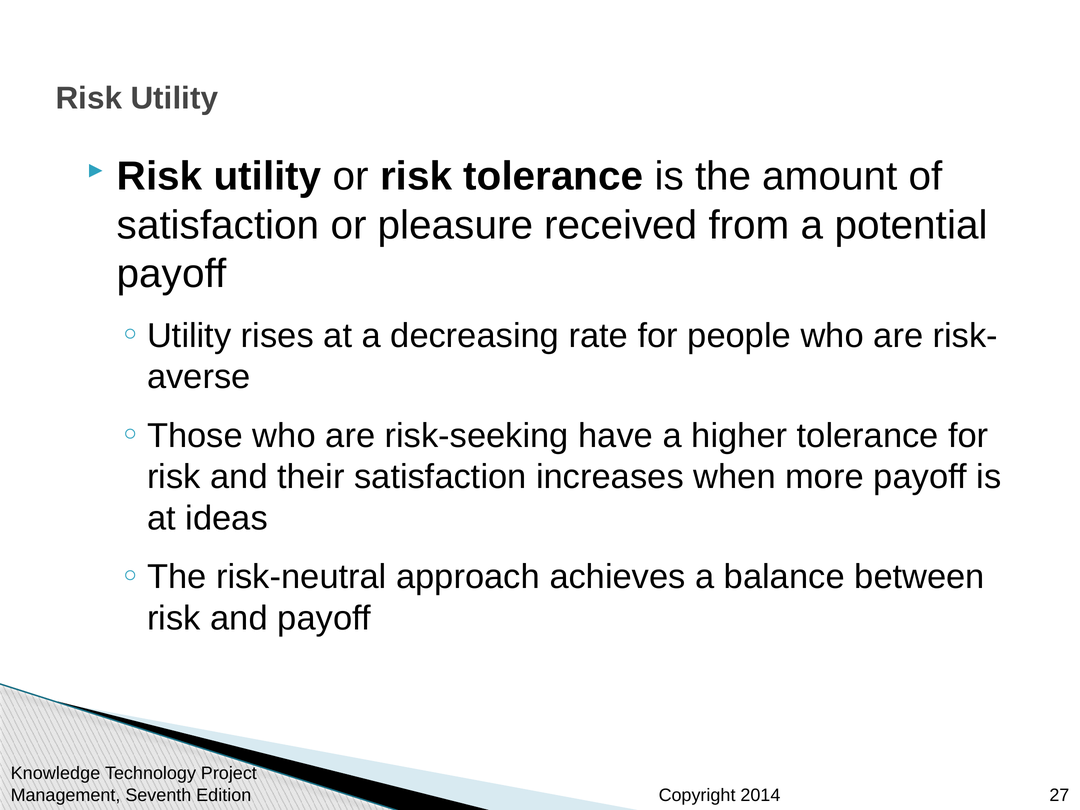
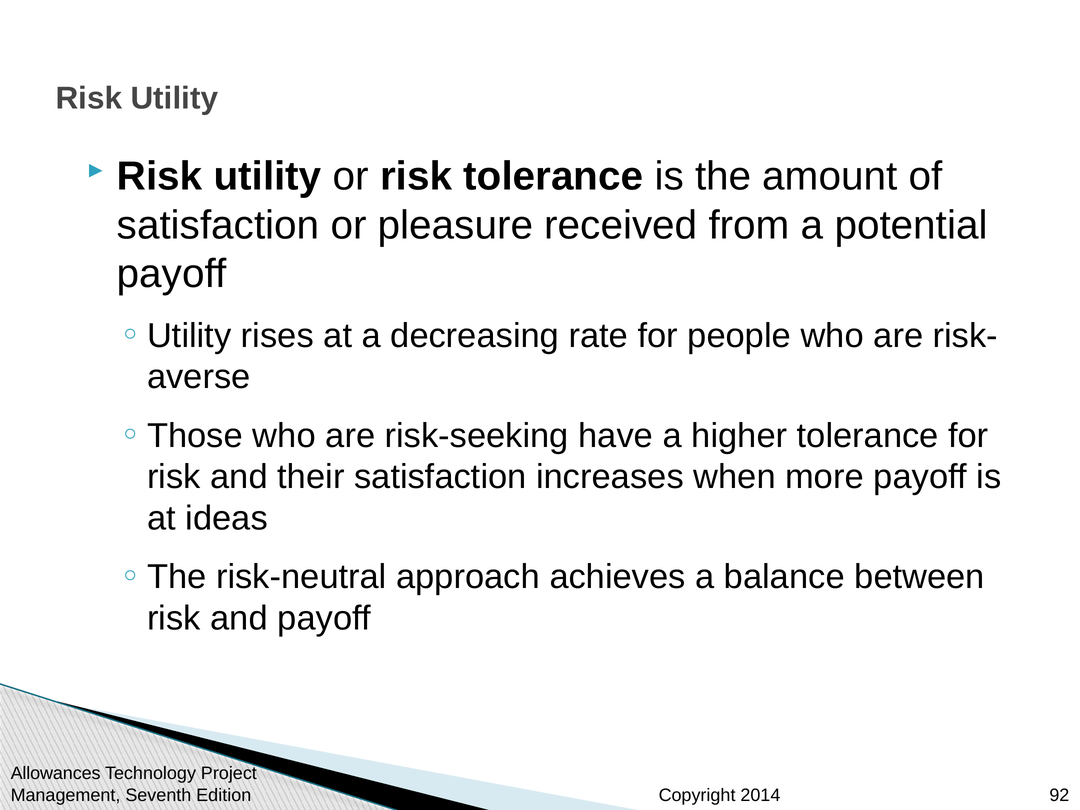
Knowledge: Knowledge -> Allowances
27: 27 -> 92
